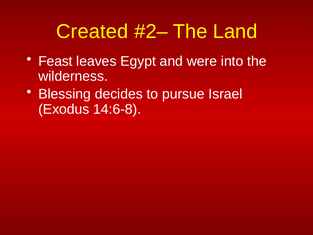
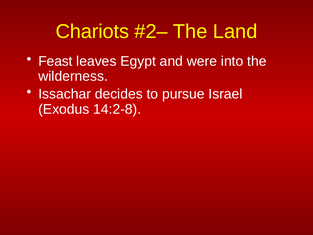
Created: Created -> Chariots
Blessing: Blessing -> Issachar
14:6-8: 14:6-8 -> 14:2-8
